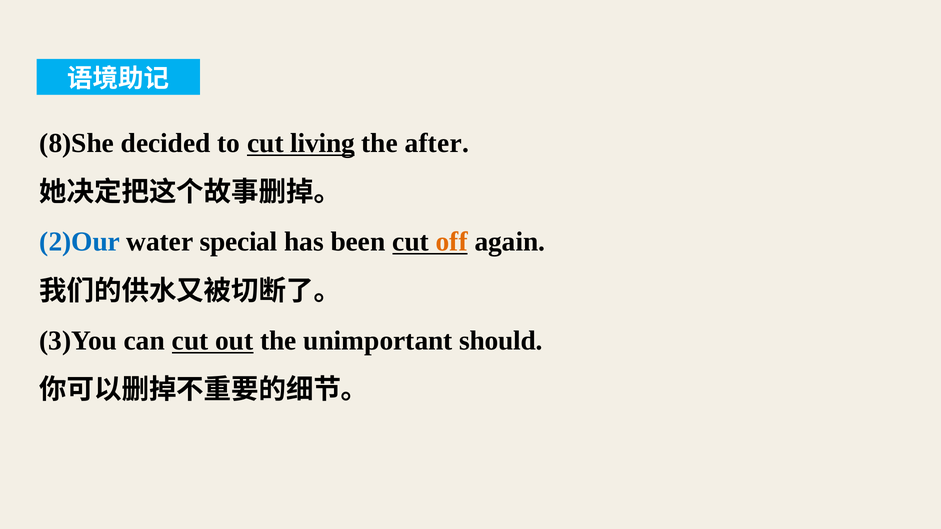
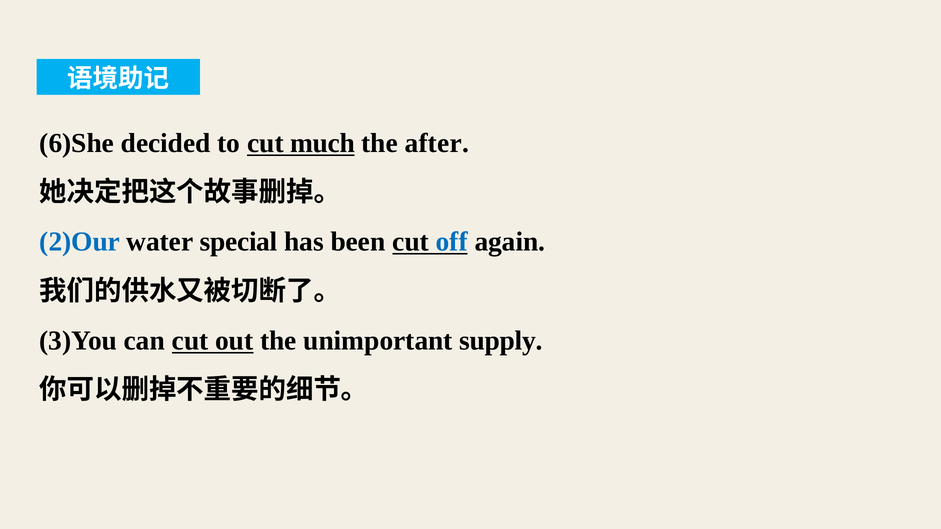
8)She: 8)She -> 6)She
living: living -> much
off colour: orange -> blue
should: should -> supply
